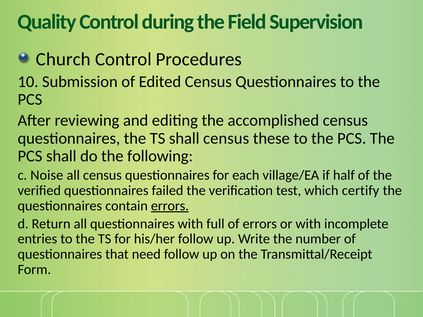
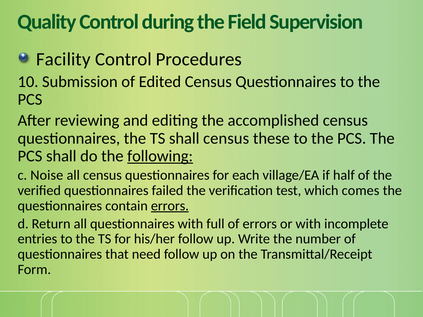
Church: Church -> Facility
following underline: none -> present
certify: certify -> comes
